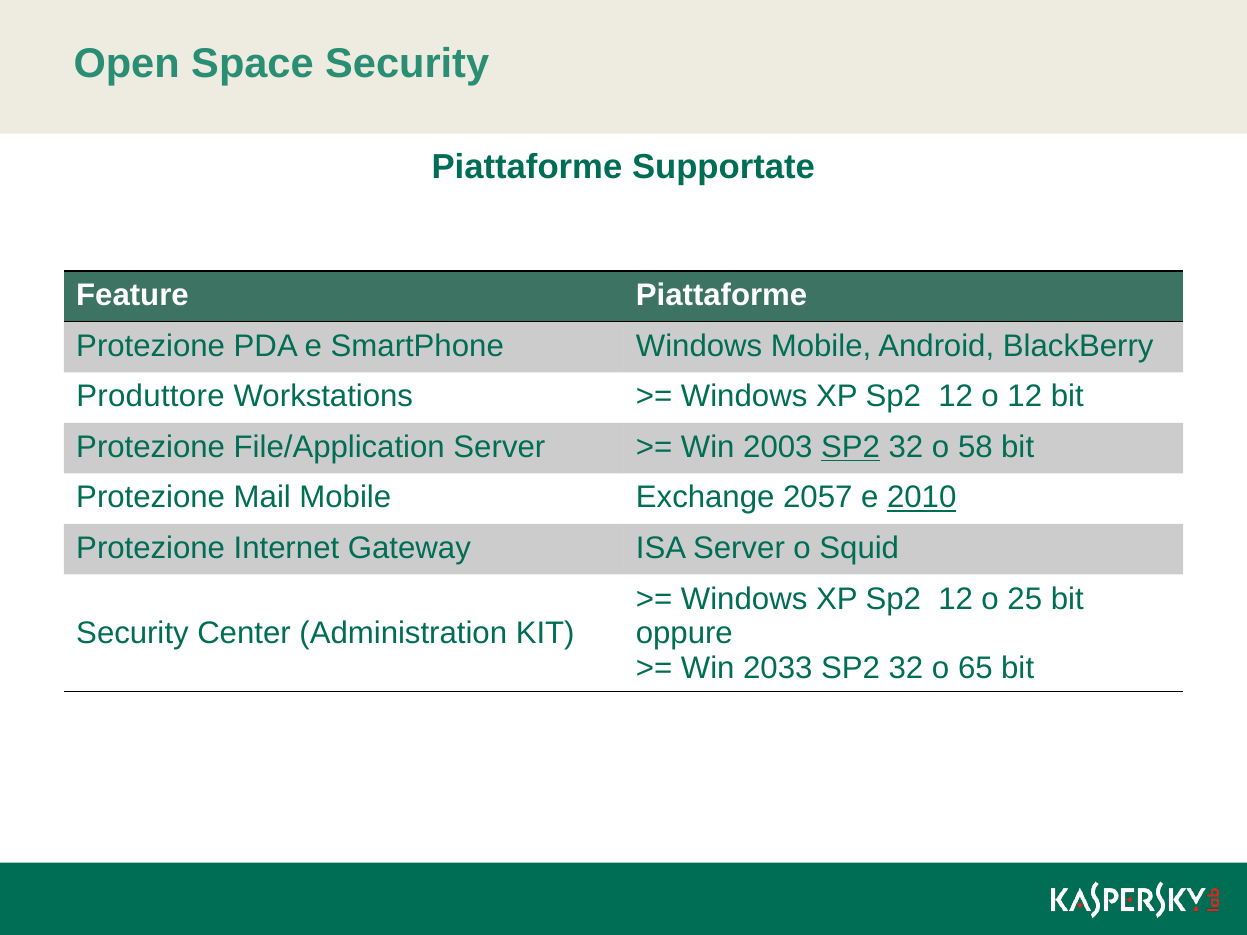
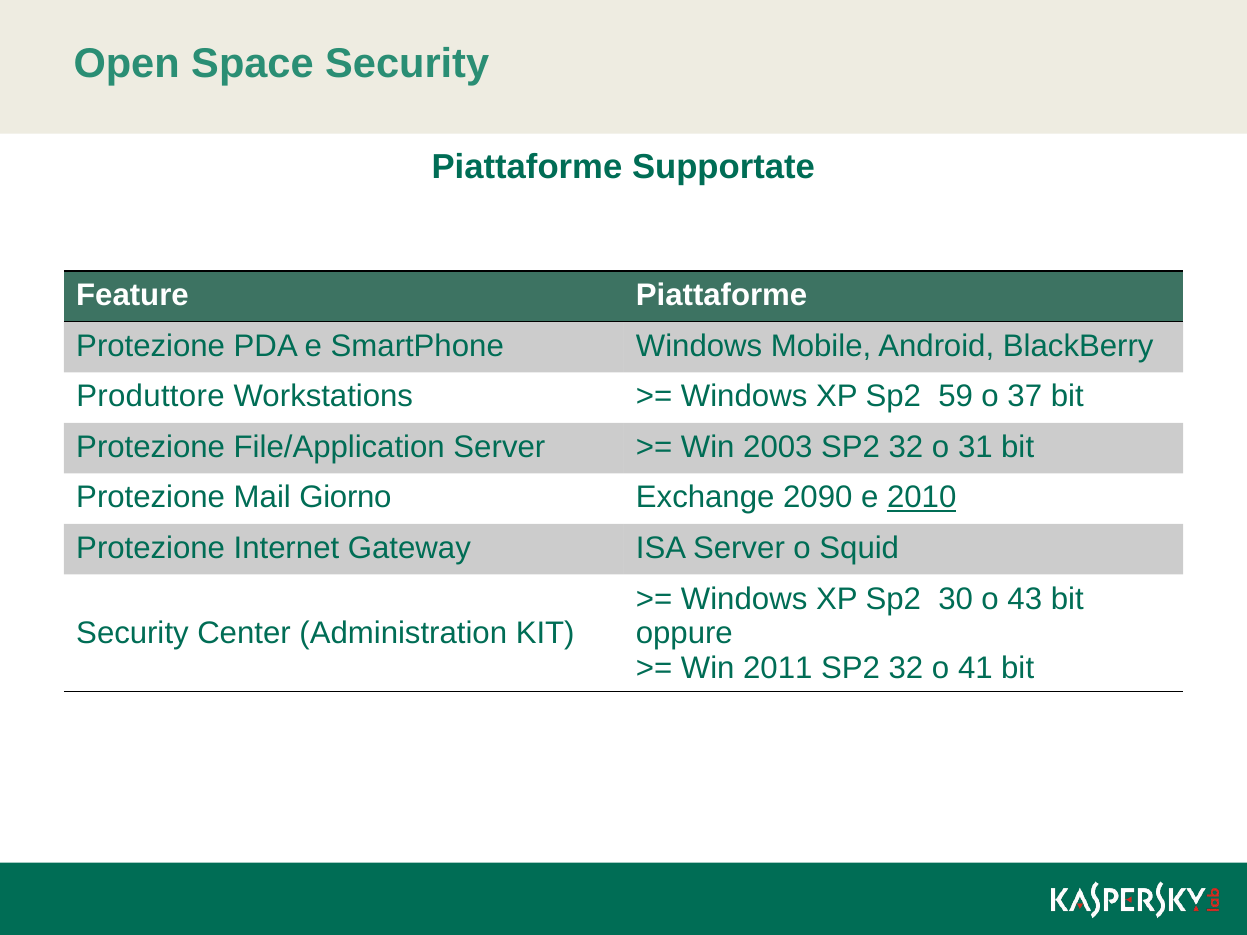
12 at (956, 397): 12 -> 59
o 12: 12 -> 37
SP2 at (851, 447) underline: present -> none
58: 58 -> 31
Mail Mobile: Mobile -> Giorno
2057: 2057 -> 2090
12 at (956, 599): 12 -> 30
25: 25 -> 43
2033: 2033 -> 2011
65: 65 -> 41
